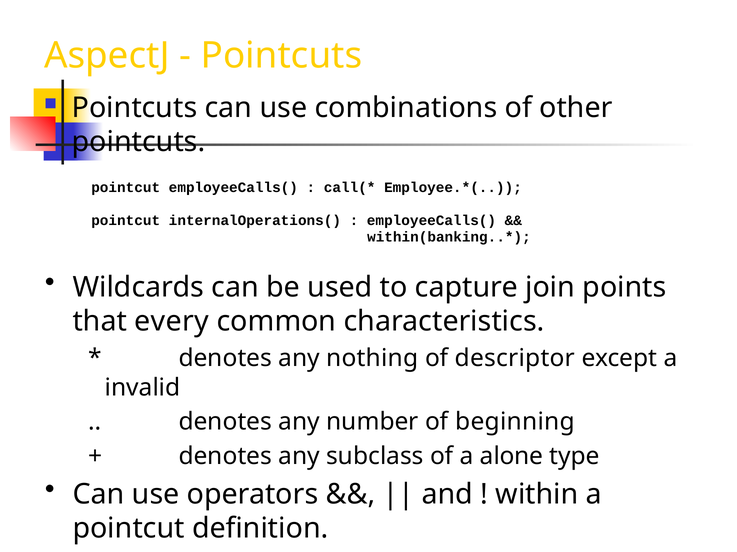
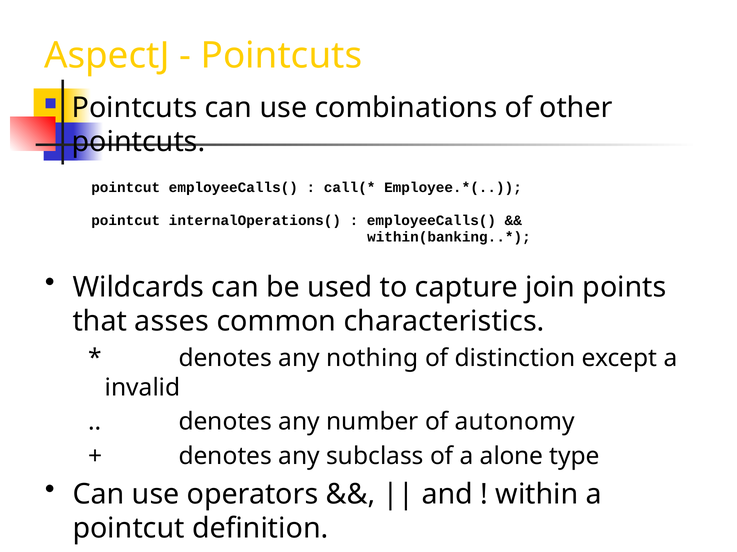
every: every -> asses
descriptor: descriptor -> distinction
beginning: beginning -> autonomy
